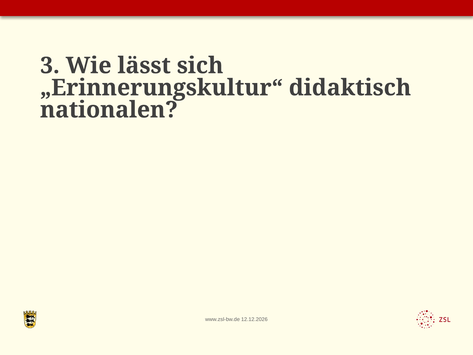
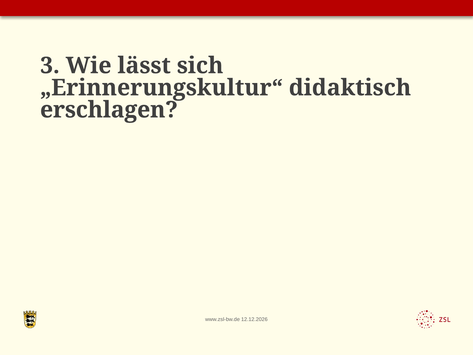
nationalen: nationalen -> erschlagen
